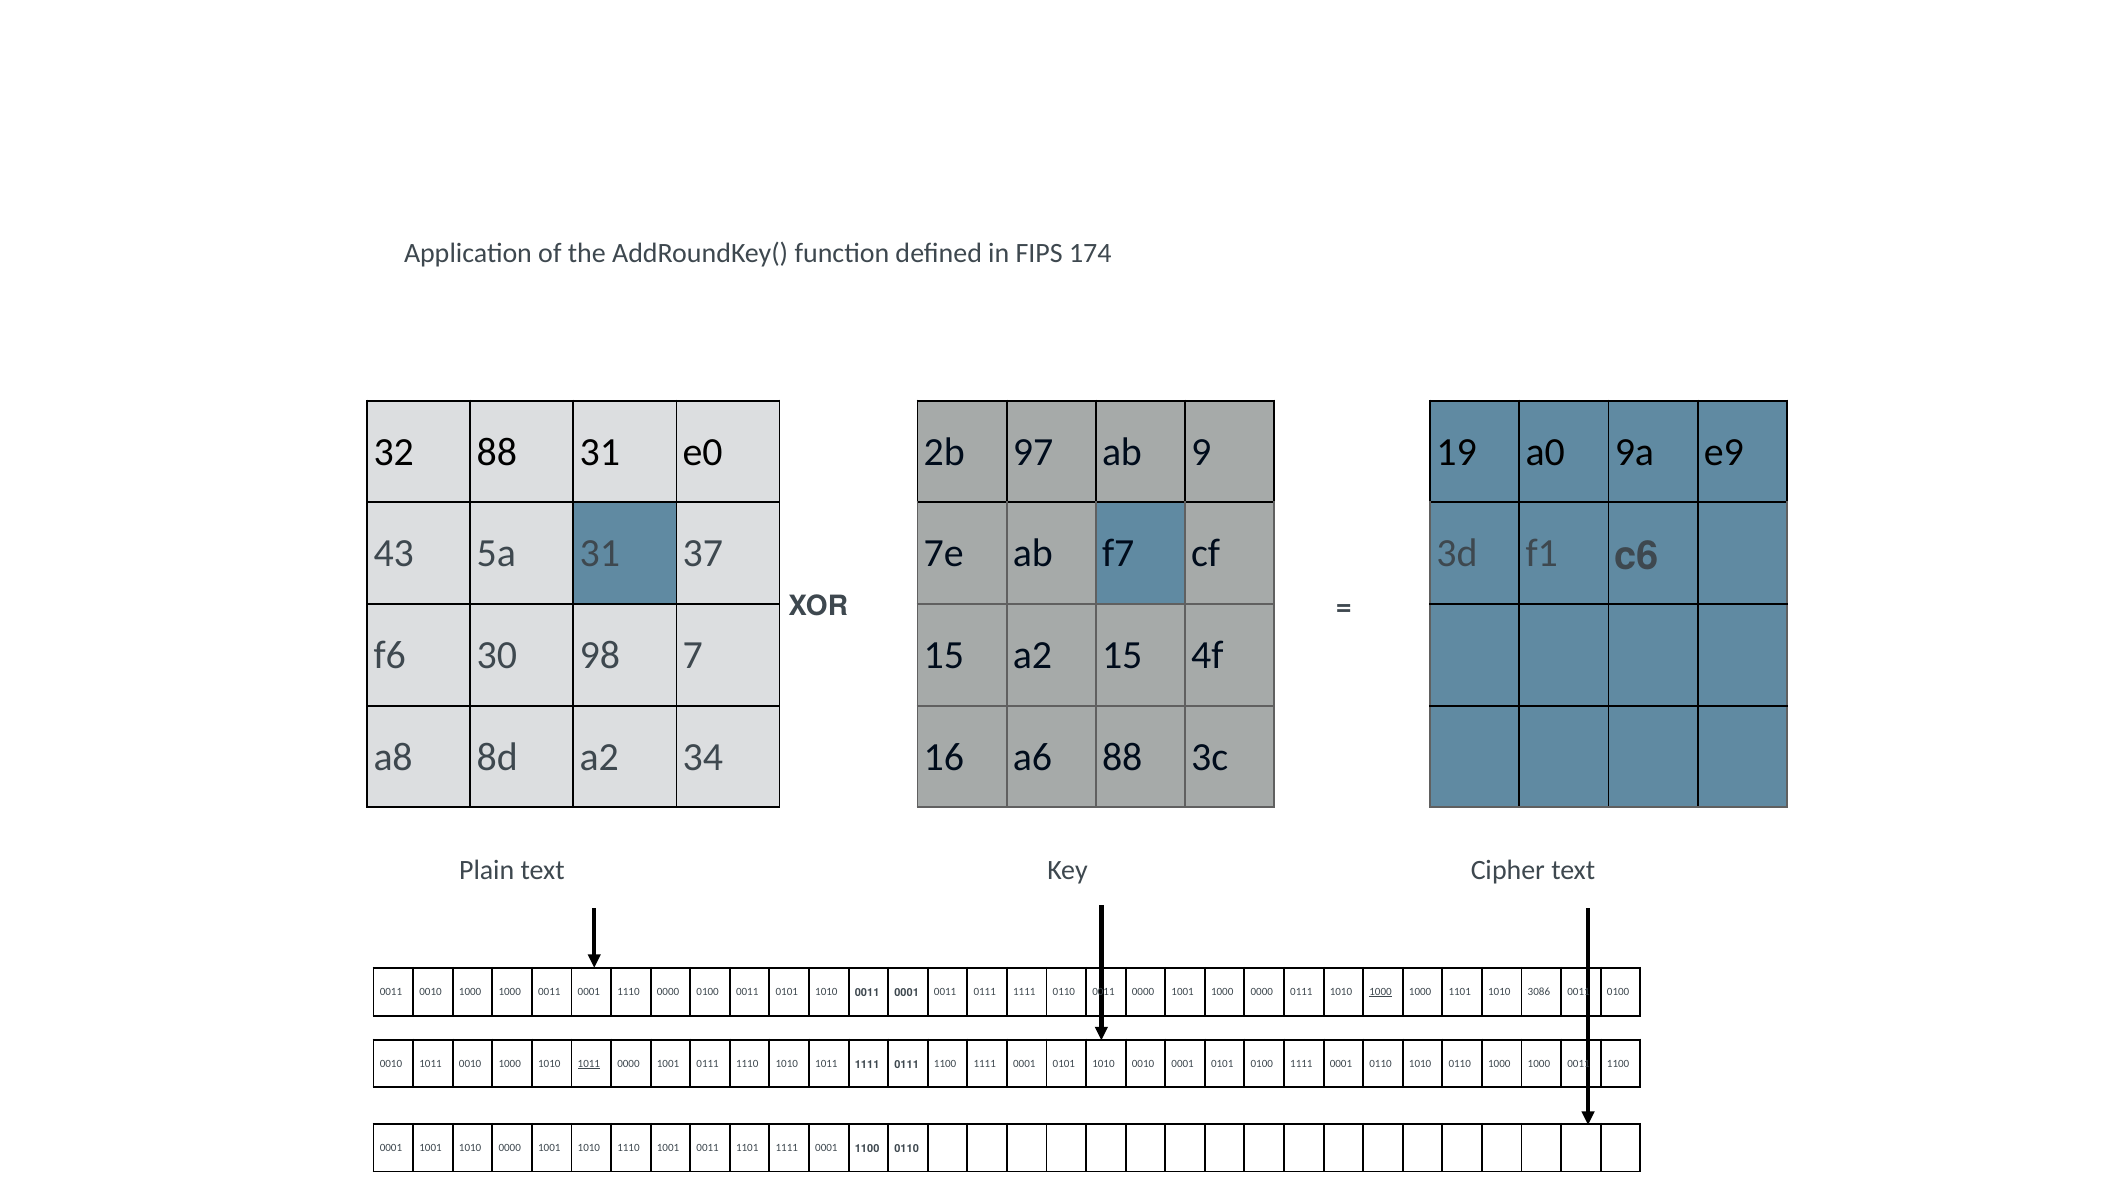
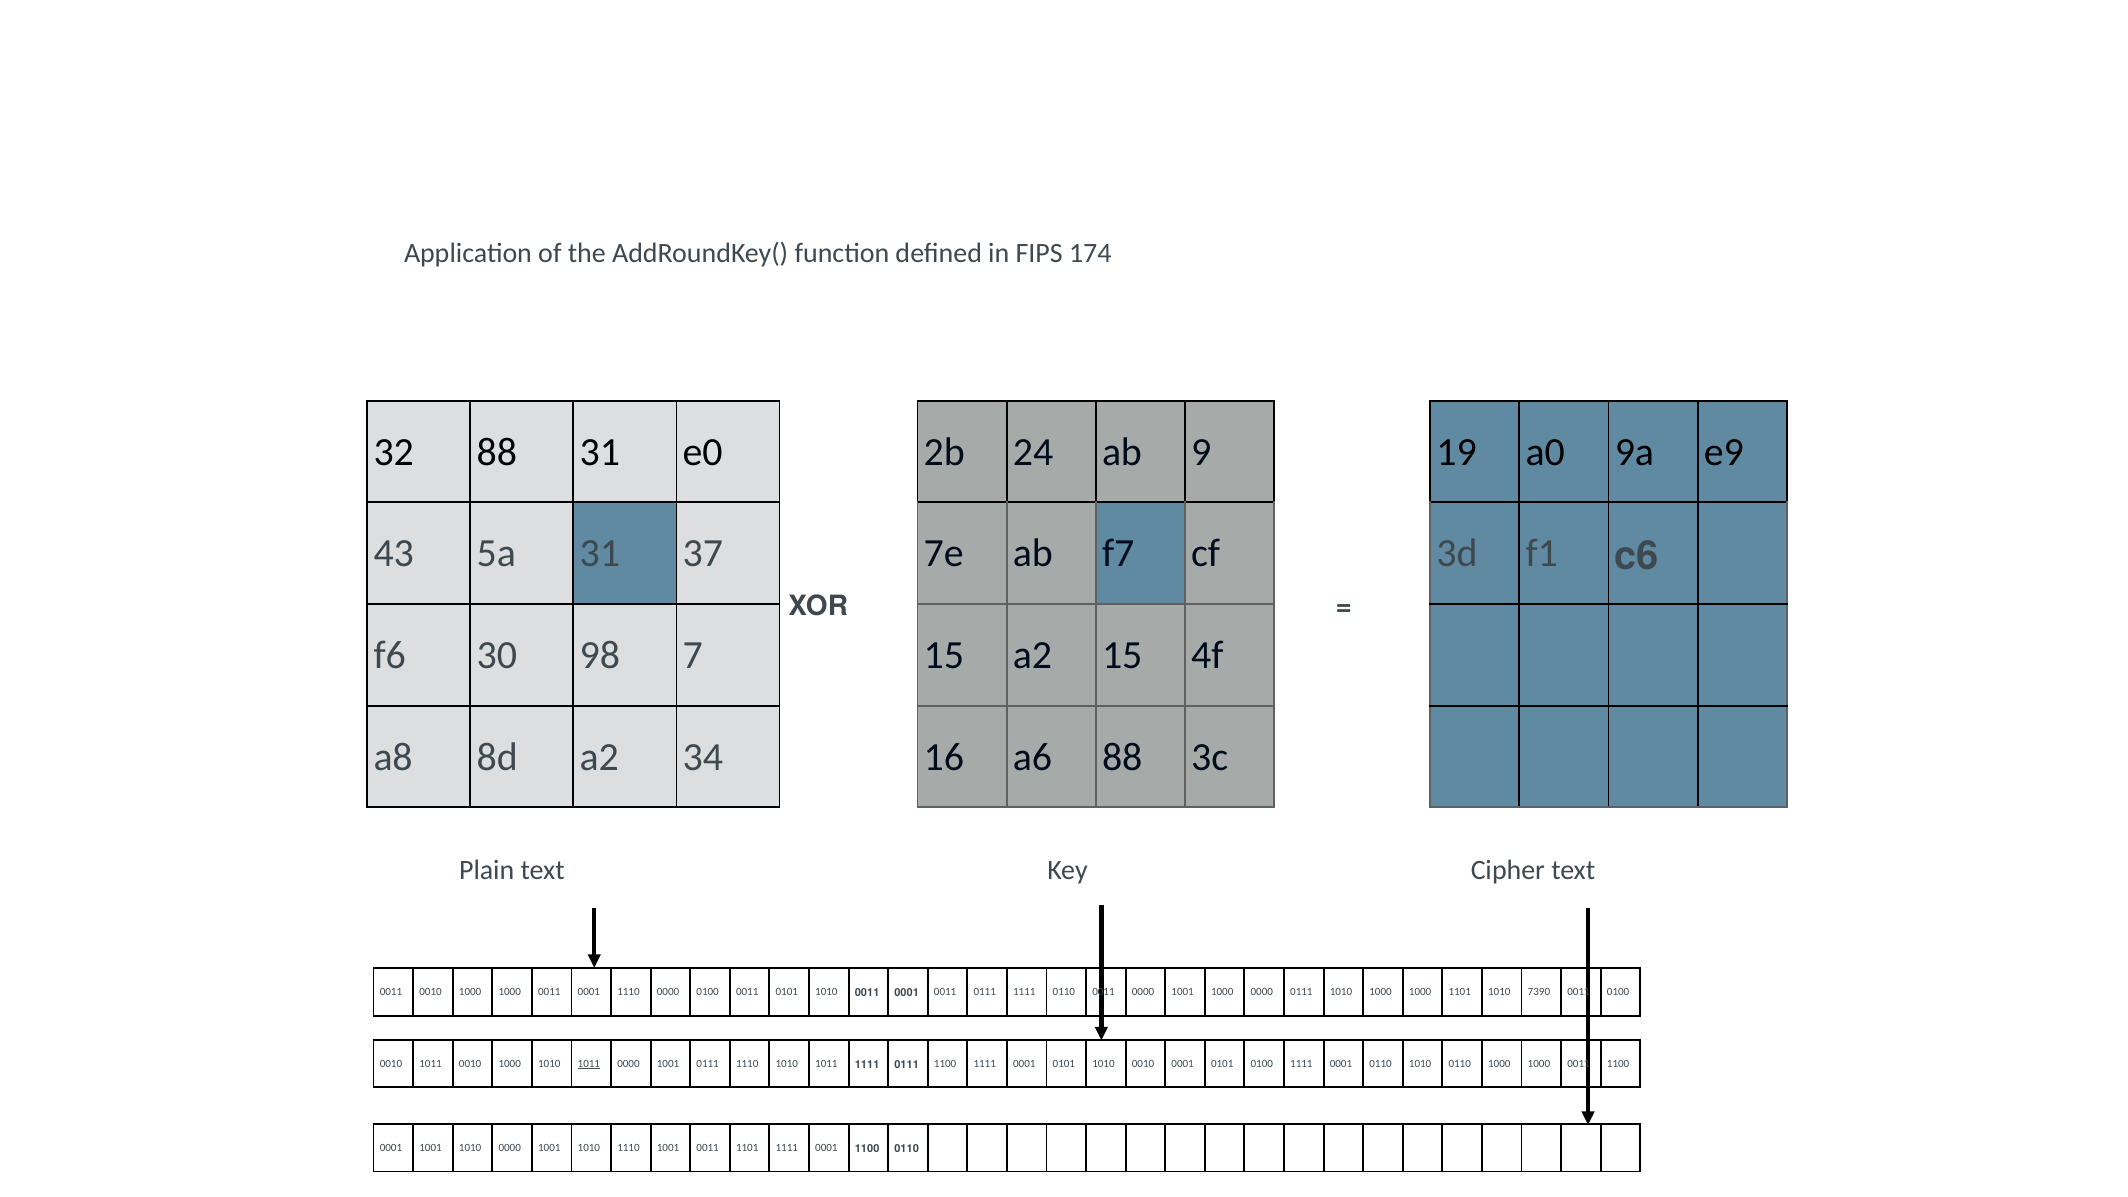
97: 97 -> 24
1000 at (1381, 992) underline: present -> none
3086: 3086 -> 7390
